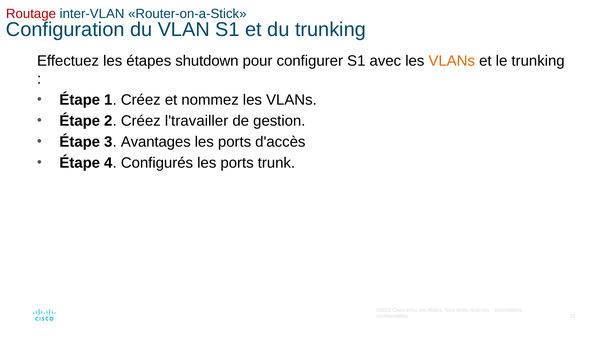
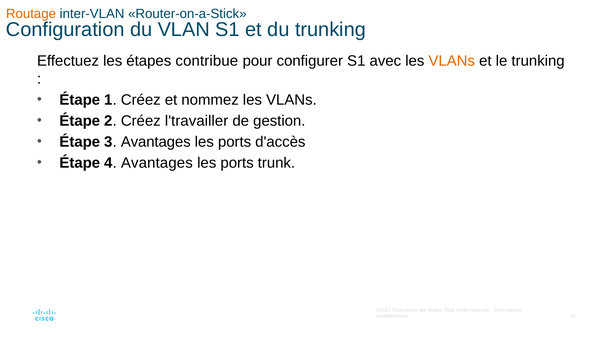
Routage colour: red -> orange
shutdown: shutdown -> contribue
4 Configurés: Configurés -> Avantages
